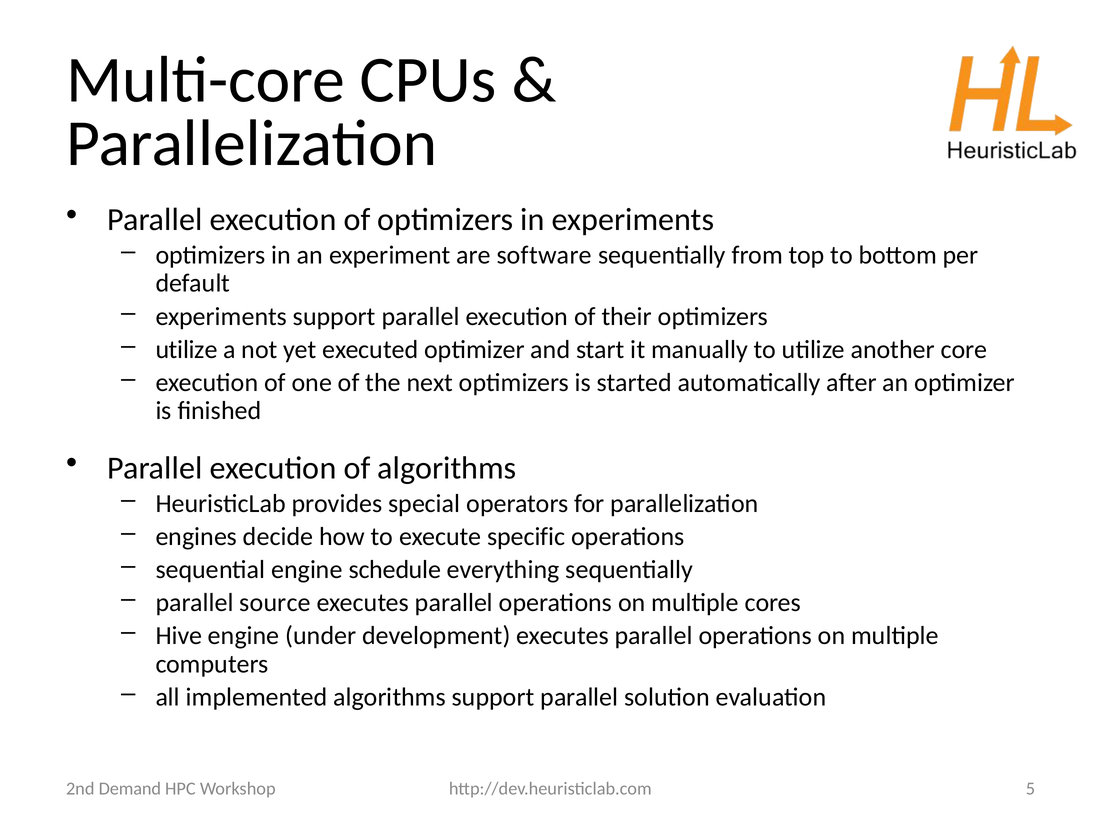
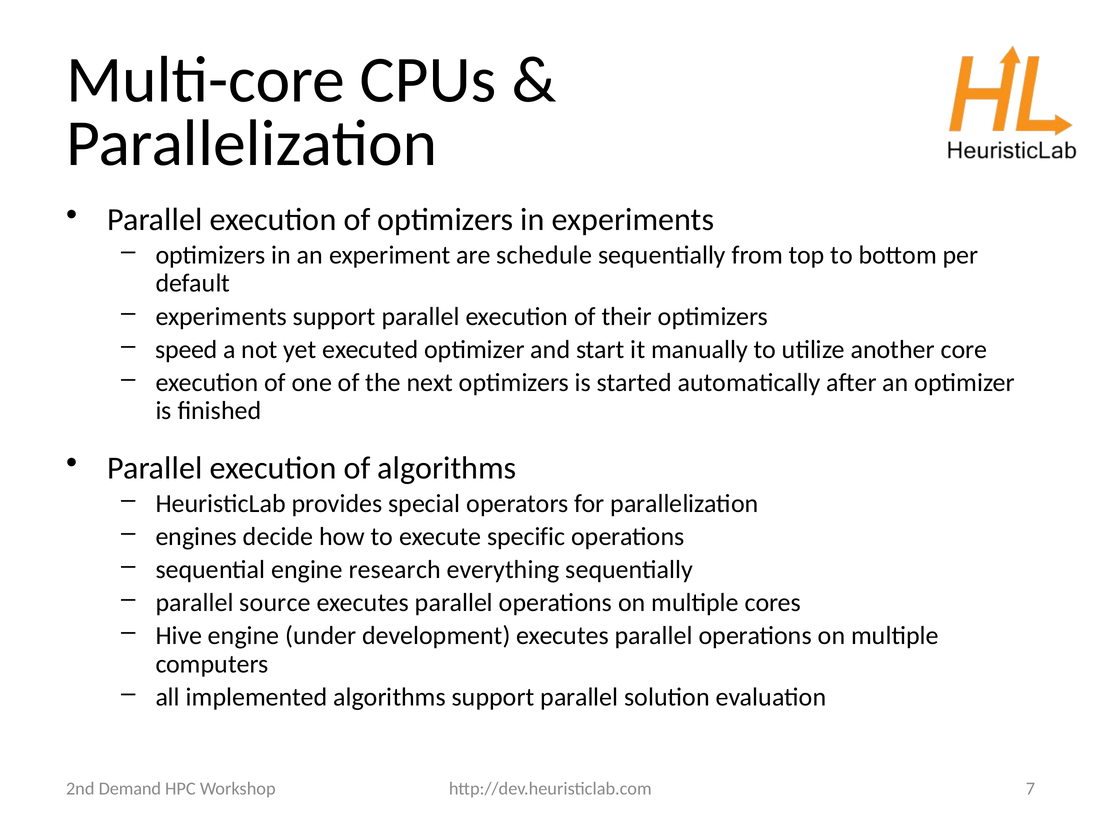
software: software -> schedule
utilize at (186, 349): utilize -> speed
schedule: schedule -> research
5: 5 -> 7
